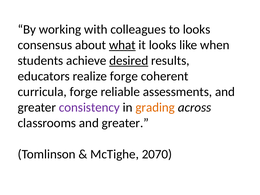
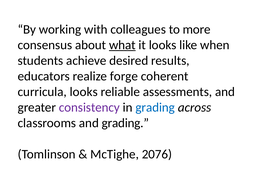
to looks: looks -> more
desired underline: present -> none
curricula forge: forge -> looks
grading at (155, 107) colour: orange -> blue
classrooms and greater: greater -> grading
2070: 2070 -> 2076
